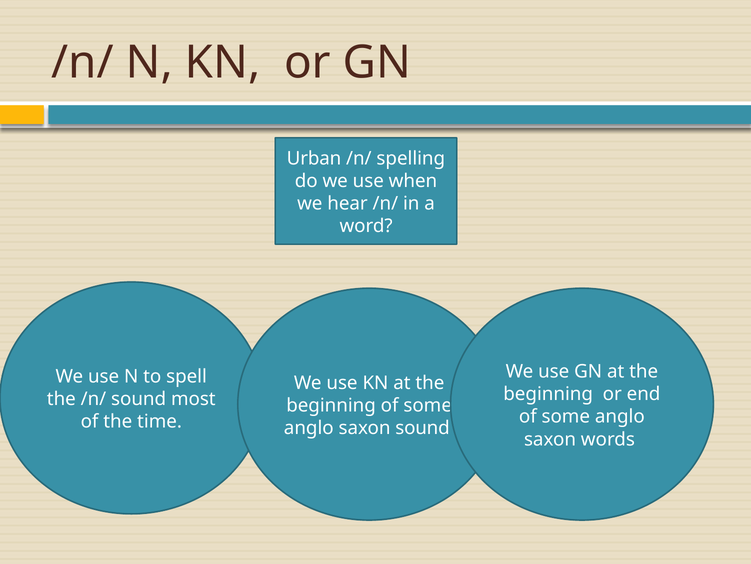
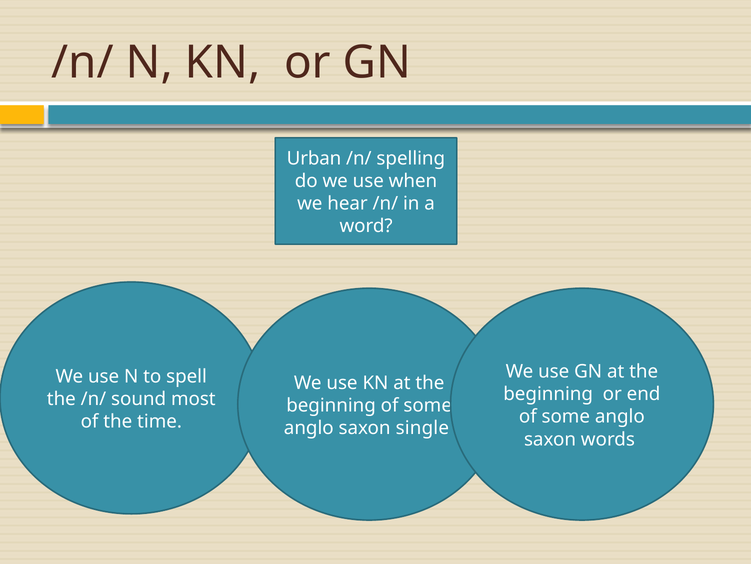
saxon sound: sound -> single
